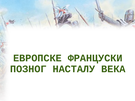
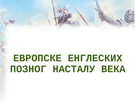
ФРАНЦУСКИ: ФРАНЦУСКИ -> ЕНГЛЕСКИХ
